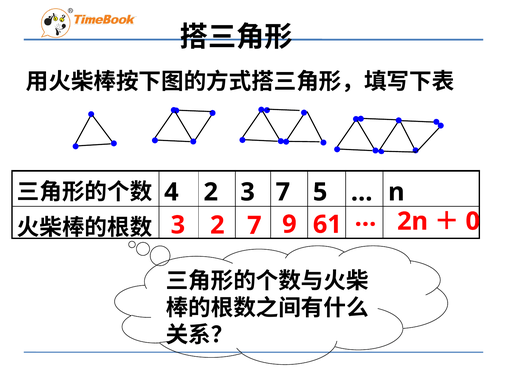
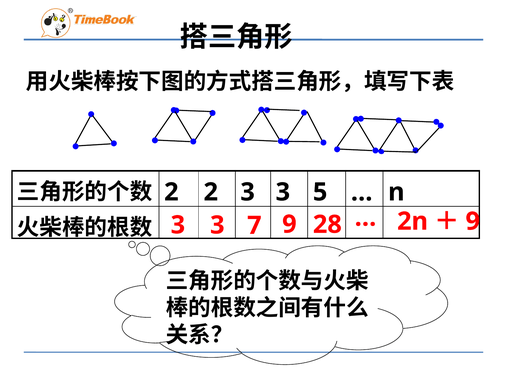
4 at (171, 192): 4 -> 2
2 3 7: 7 -> 3
0 at (473, 221): 0 -> 9
2 at (217, 225): 2 -> 3
61: 61 -> 28
